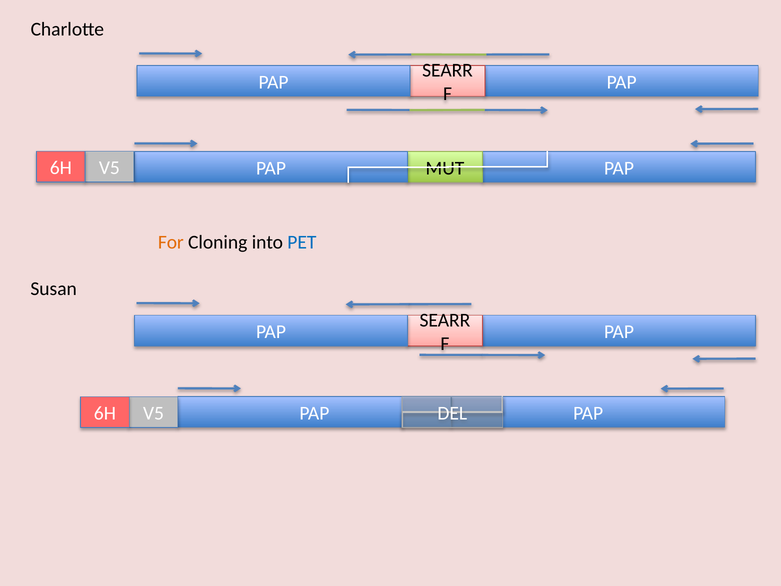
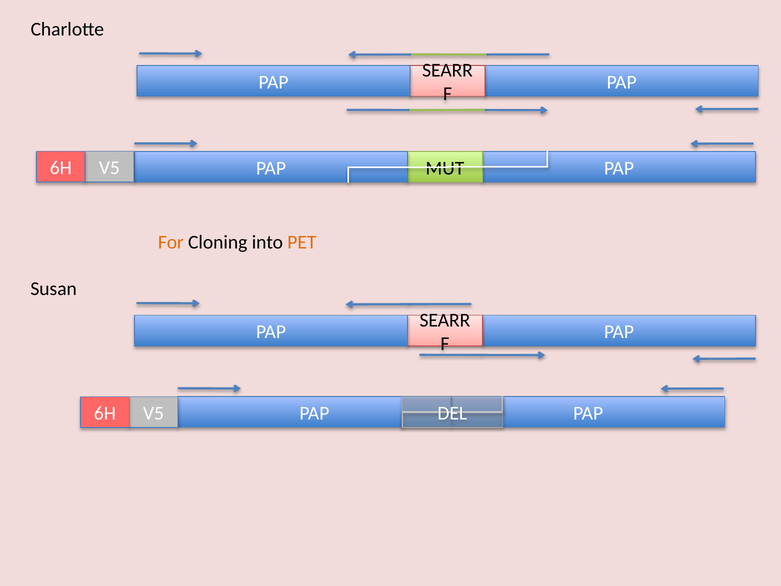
PET colour: blue -> orange
